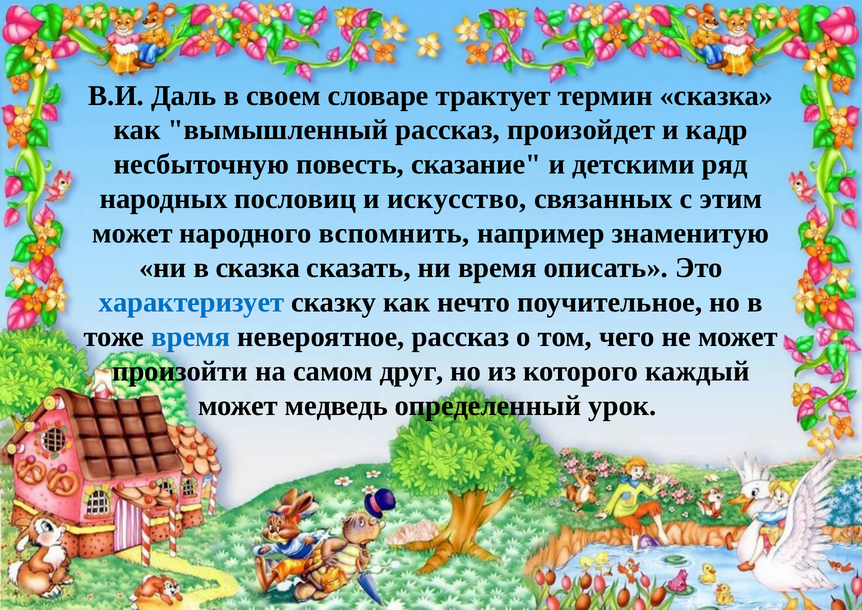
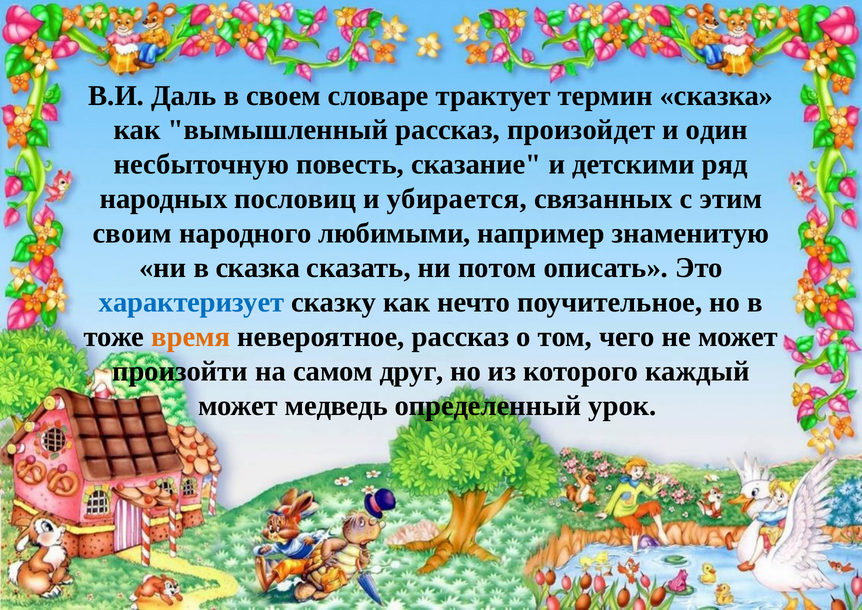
кадр: кадр -> один
искусство: искусство -> убирается
может at (133, 233): может -> своим
вспомнить: вспомнить -> любимыми
ни время: время -> потом
время at (191, 336) colour: blue -> orange
